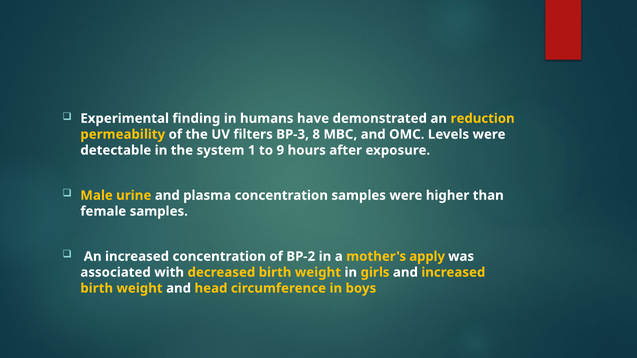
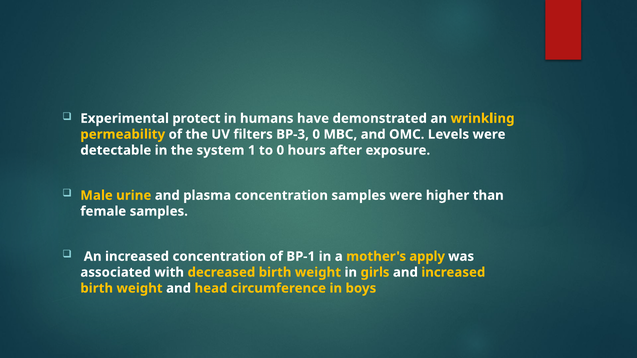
finding: finding -> protect
reduction: reduction -> wrinkling
BP-3 8: 8 -> 0
to 9: 9 -> 0
BP-2: BP-2 -> BP-1
